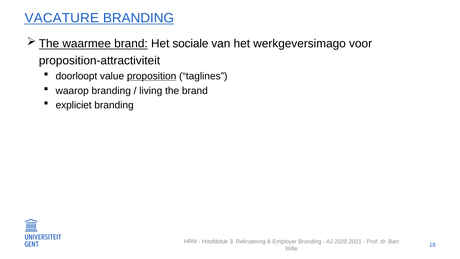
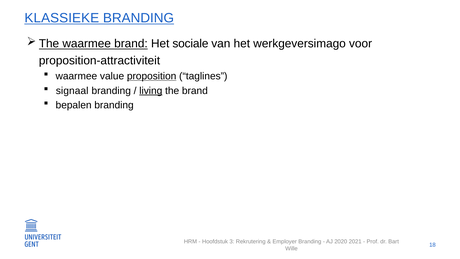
VACATURE: VACATURE -> KLASSIEKE
doorloopt at (76, 76): doorloopt -> waarmee
waarop: waarop -> signaal
living underline: none -> present
expliciet: expliciet -> bepalen
